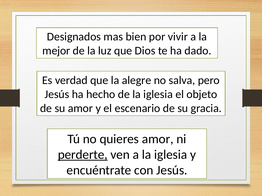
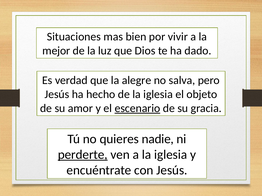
Designados: Designados -> Situaciones
escenario underline: none -> present
quieres amor: amor -> nadie
